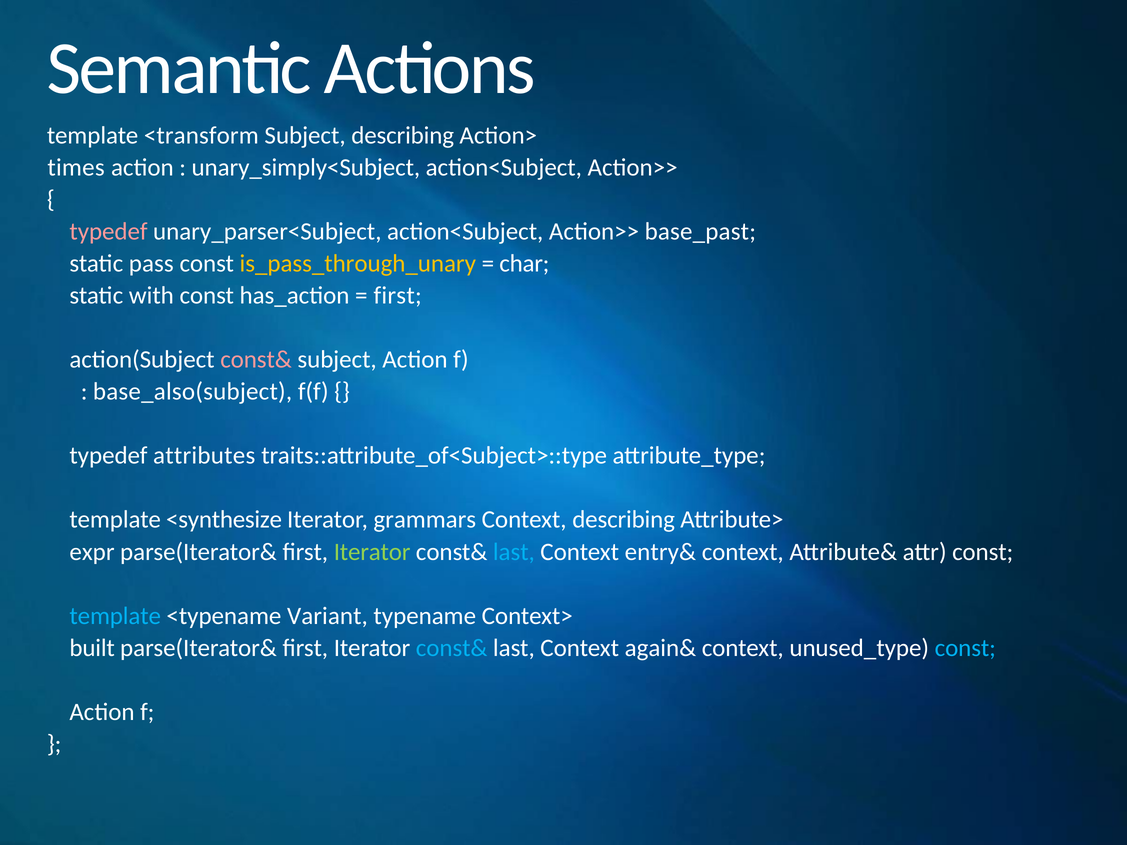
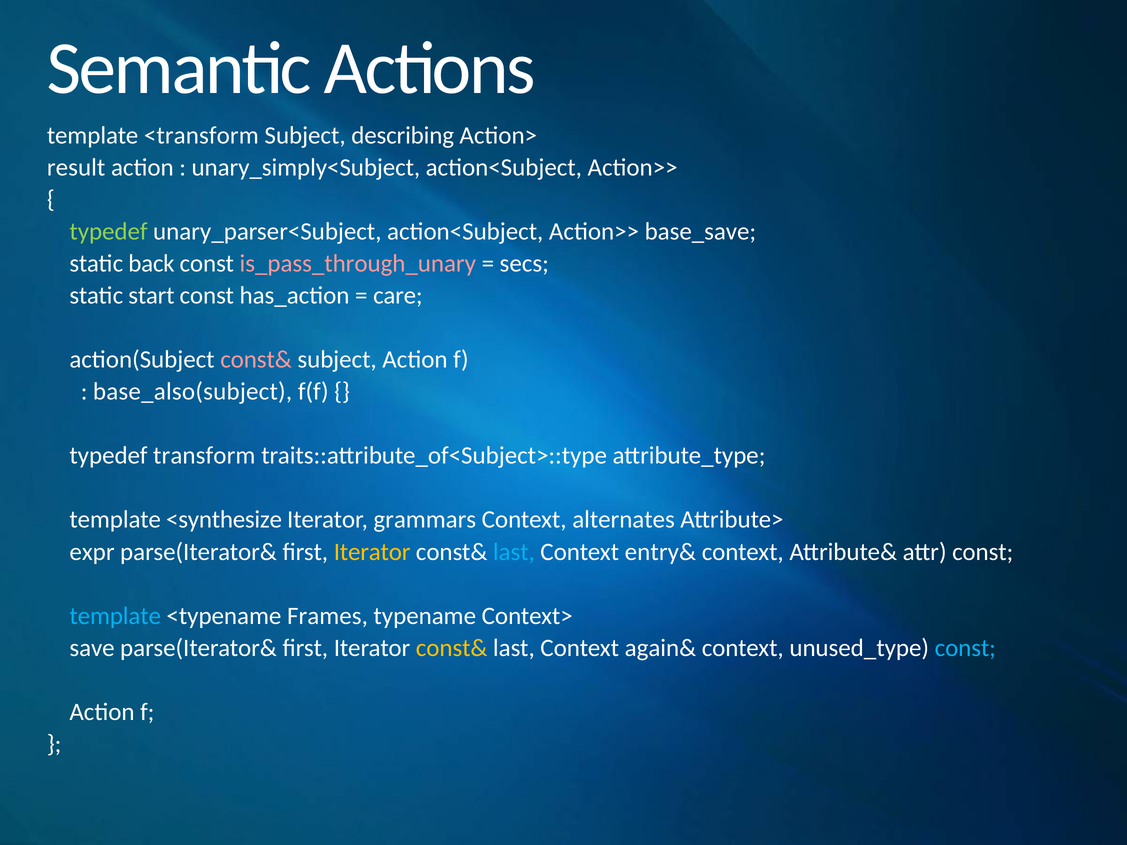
times: times -> result
typedef at (109, 232) colour: pink -> light green
base_past: base_past -> base_save
pass: pass -> back
is_pass_through_unary colour: yellow -> pink
char: char -> secs
with: with -> start
first at (398, 296): first -> care
attributes: attributes -> transform
Context describing: describing -> alternates
Iterator at (372, 552) colour: light green -> yellow
Variant: Variant -> Frames
built: built -> save
const& at (452, 648) colour: light blue -> yellow
